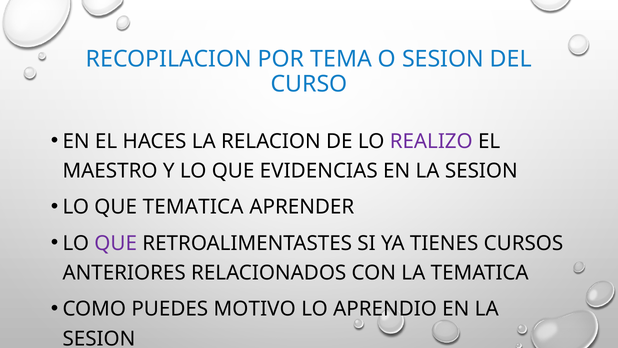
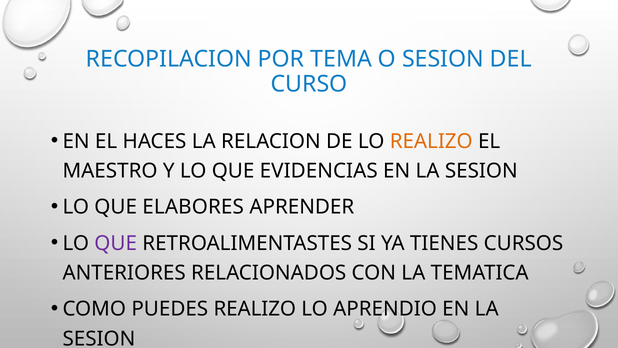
REALIZO at (431, 141) colour: purple -> orange
QUE TEMATICA: TEMATICA -> ELABORES
PUEDES MOTIVO: MOTIVO -> REALIZO
